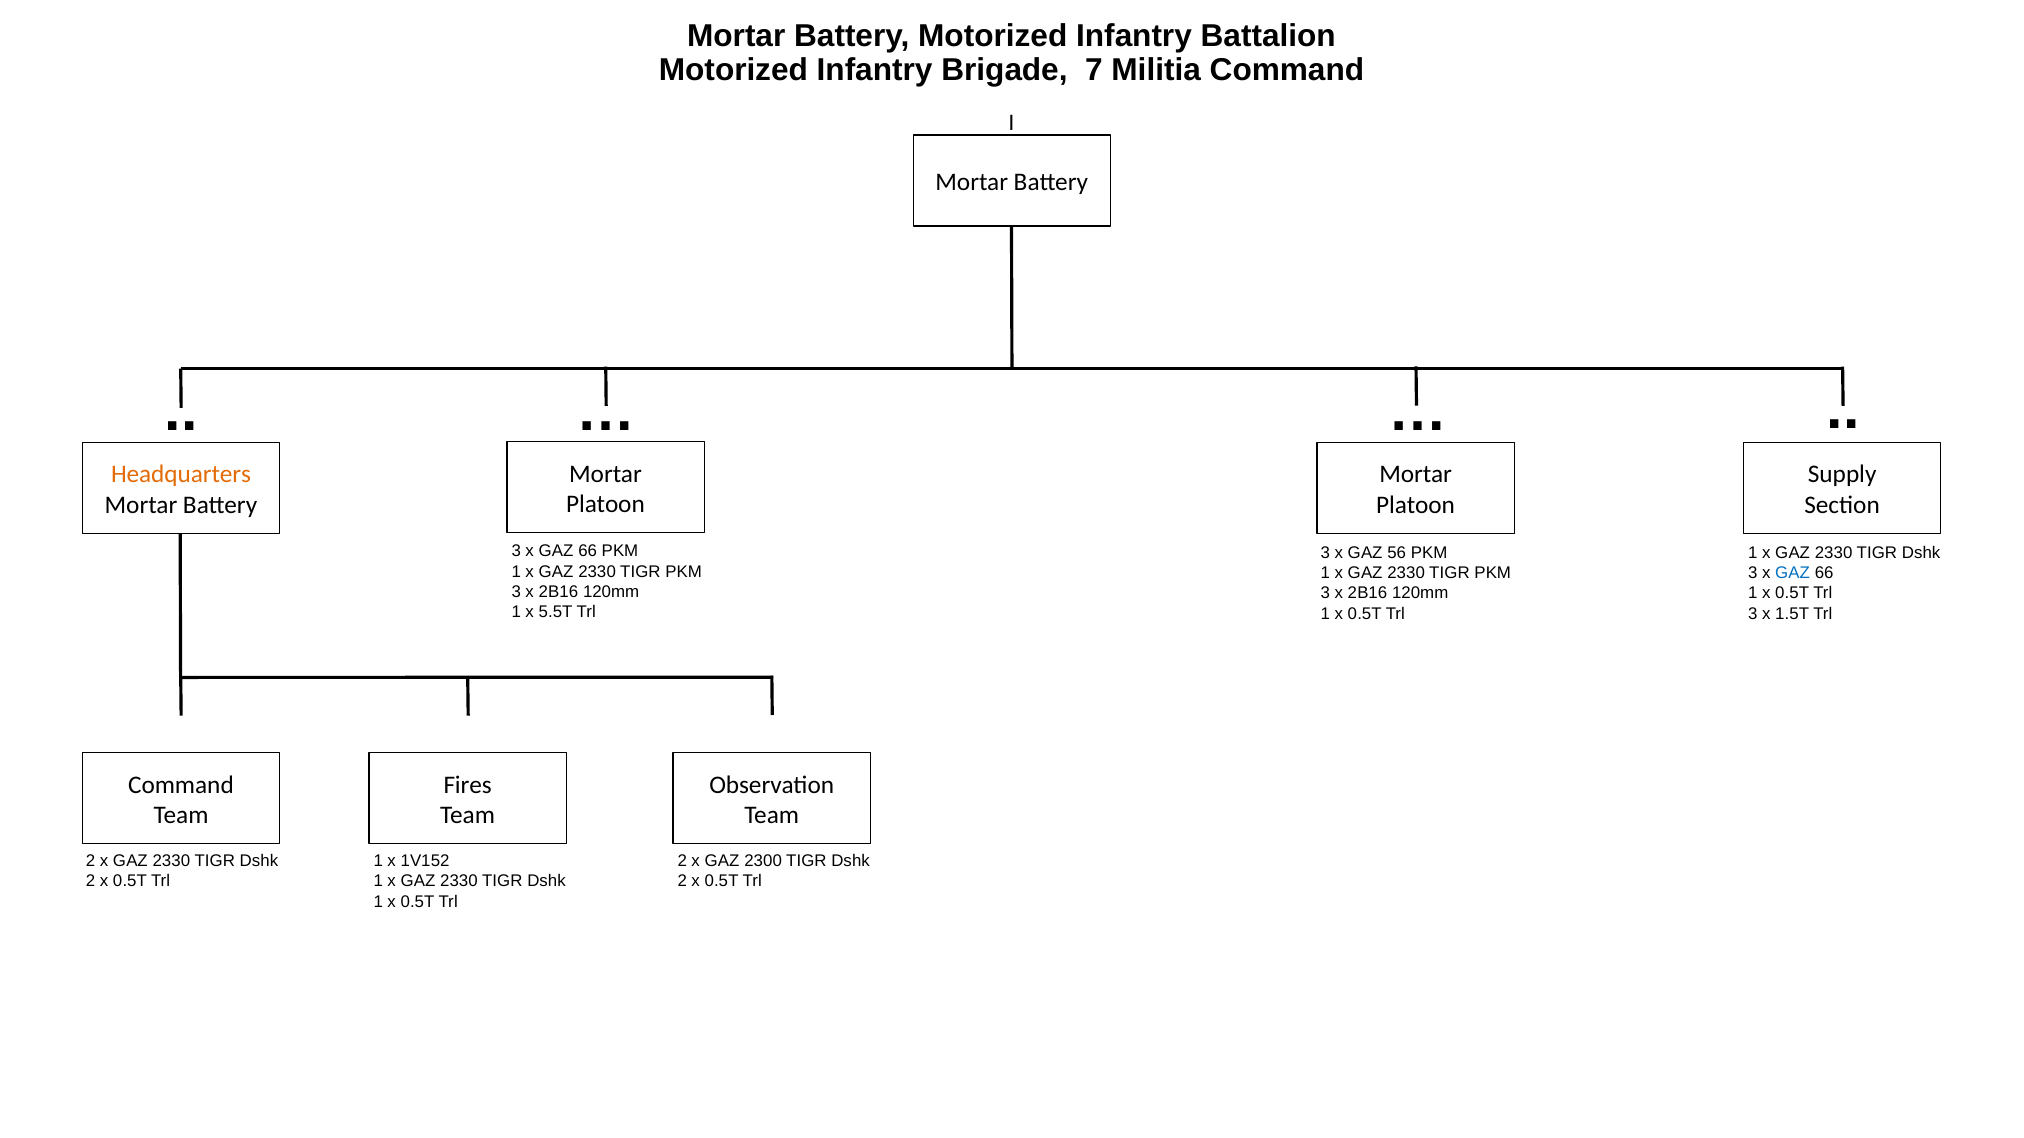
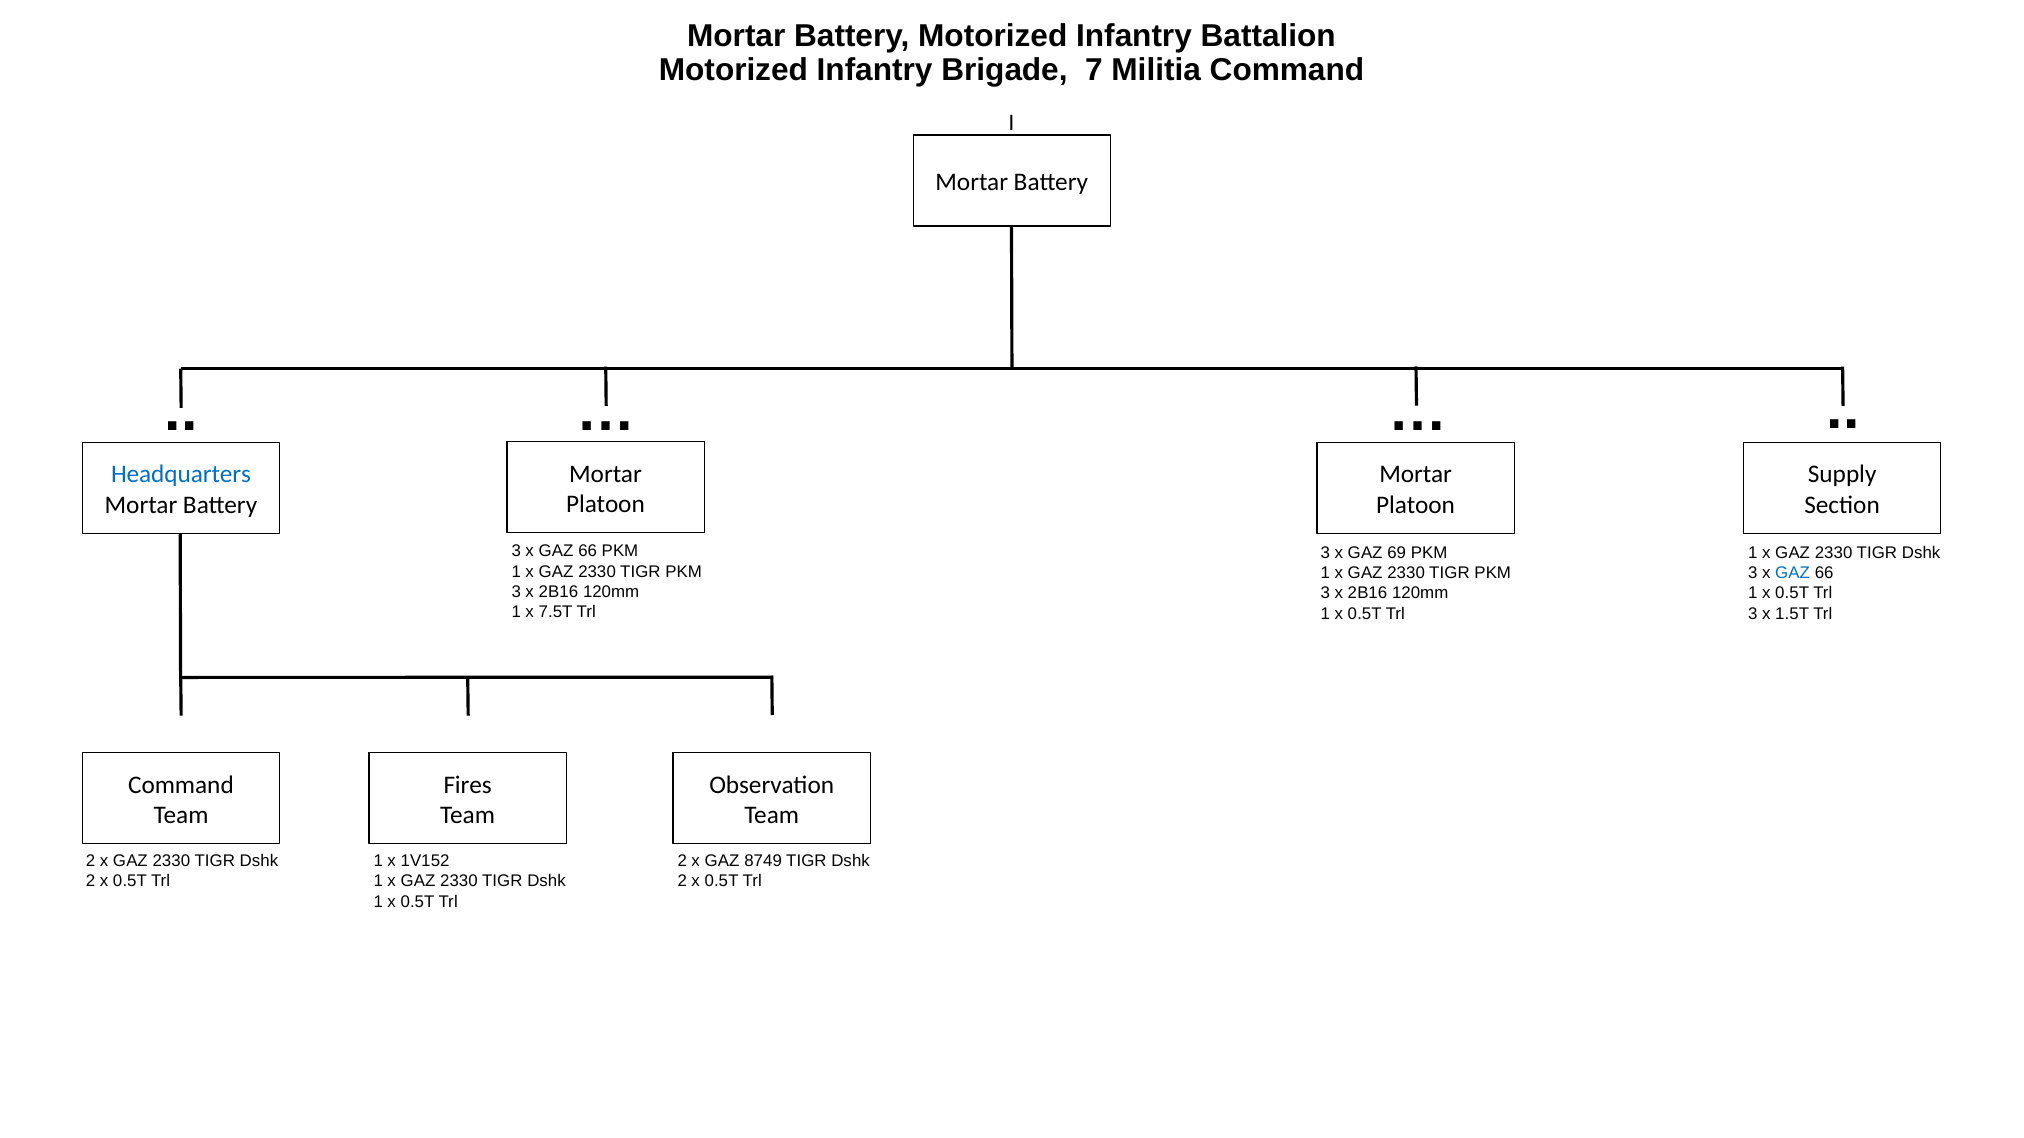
Headquarters colour: orange -> blue
56: 56 -> 69
5.5T: 5.5T -> 7.5T
2300: 2300 -> 8749
